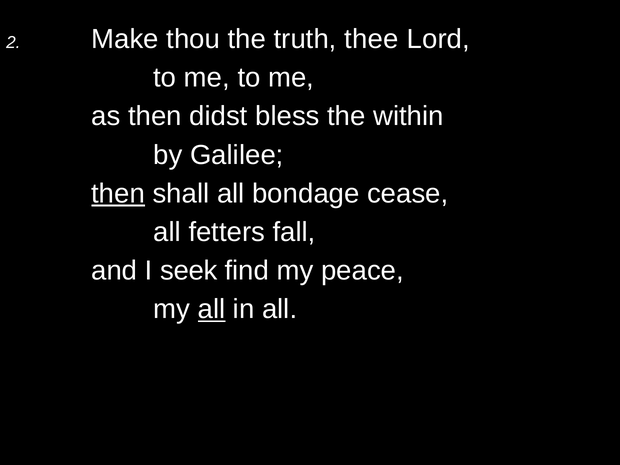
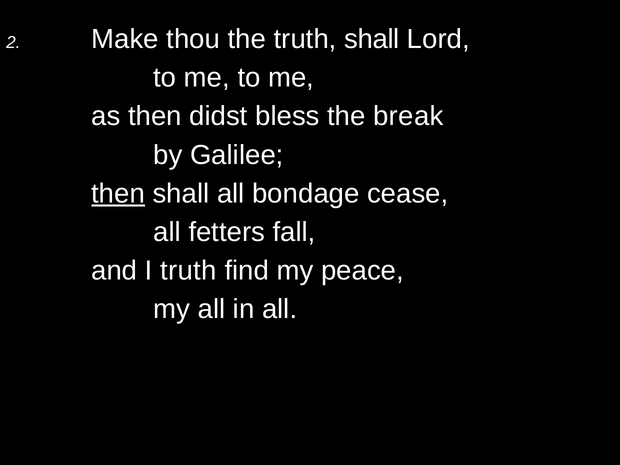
truth thee: thee -> shall
within: within -> break
I seek: seek -> truth
all at (212, 309) underline: present -> none
